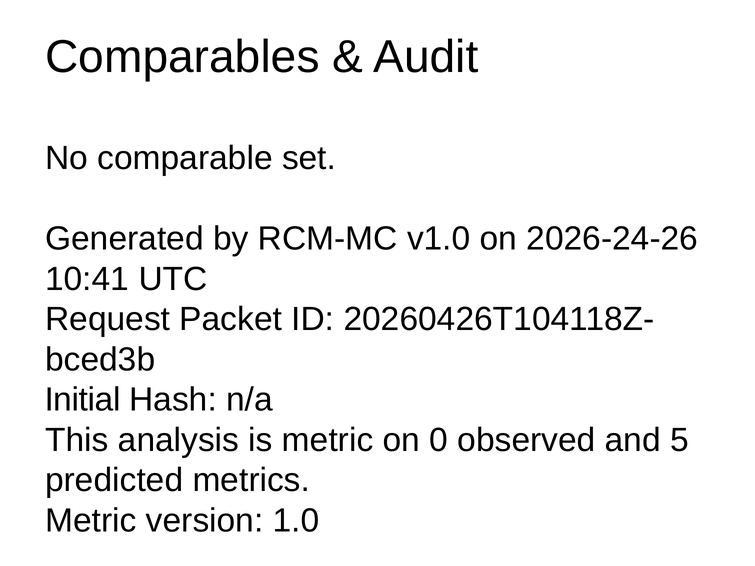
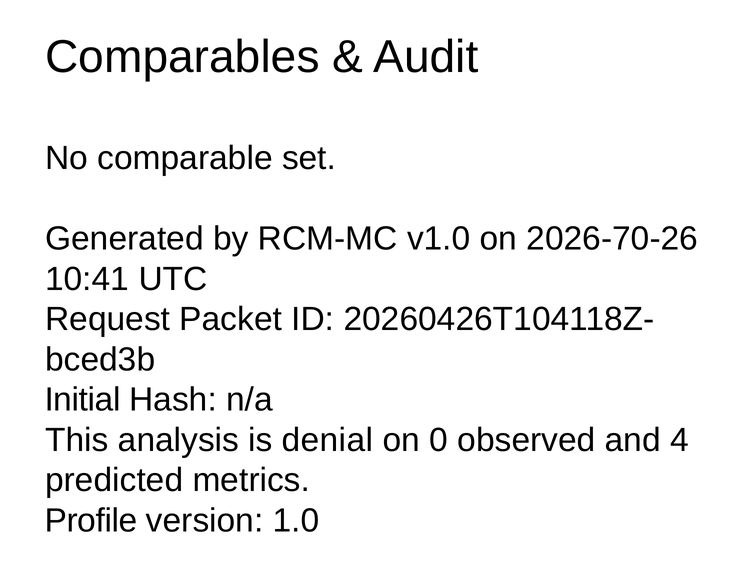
2026-24-26: 2026-24-26 -> 2026-70-26
is metric: metric -> denial
5: 5 -> 4
Metric at (91, 521): Metric -> Profile
